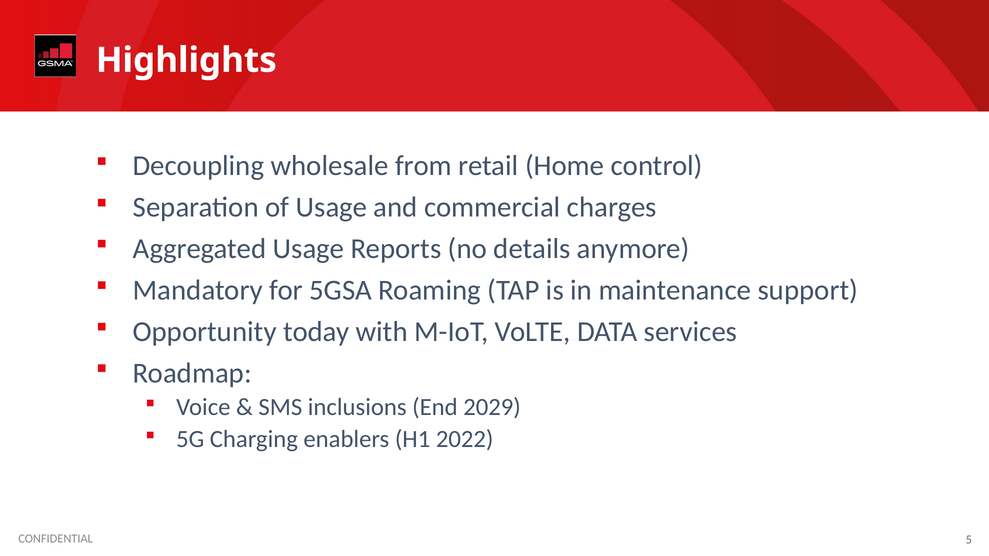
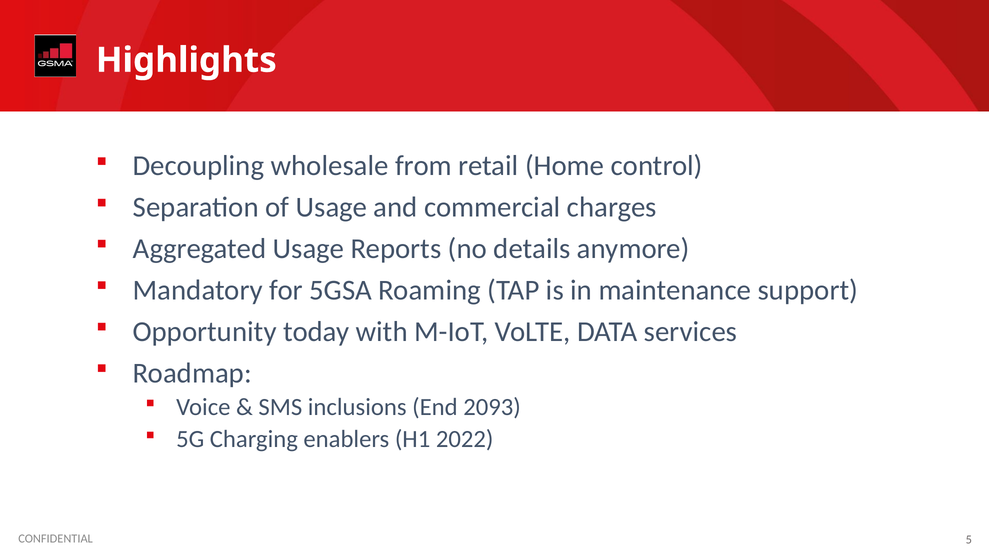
2029: 2029 -> 2093
